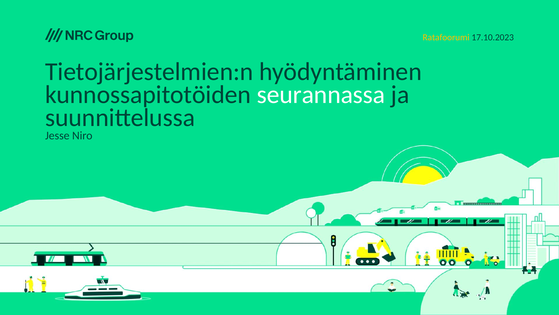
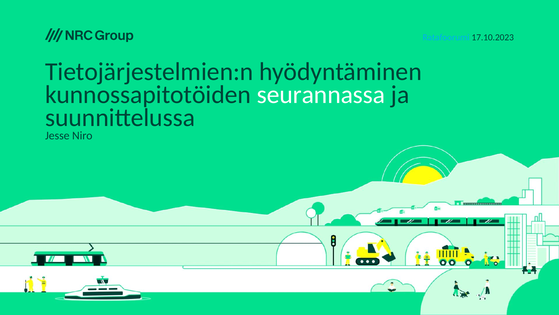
Ratafoorumi colour: yellow -> light blue
